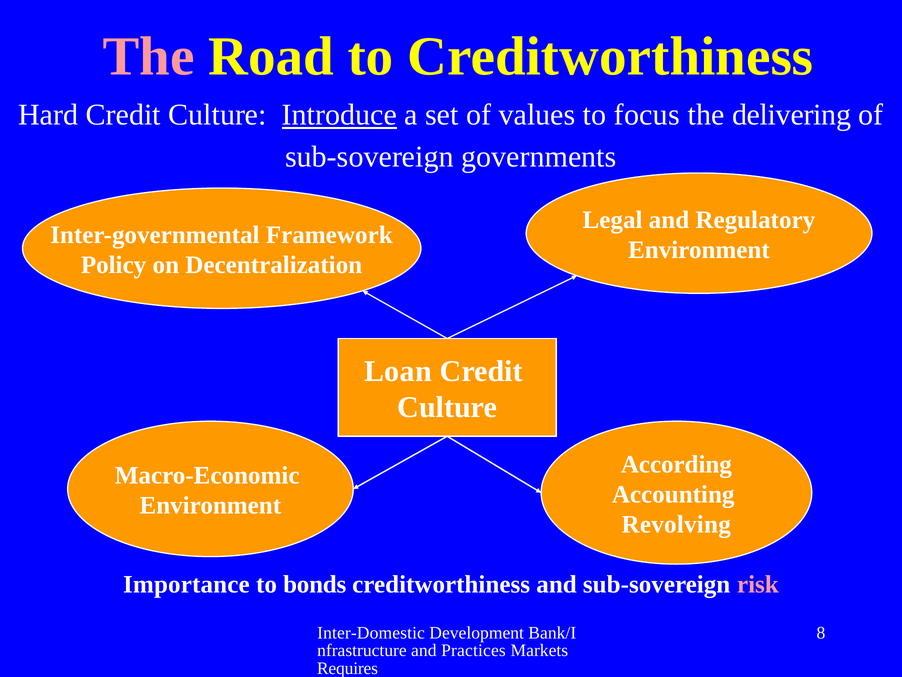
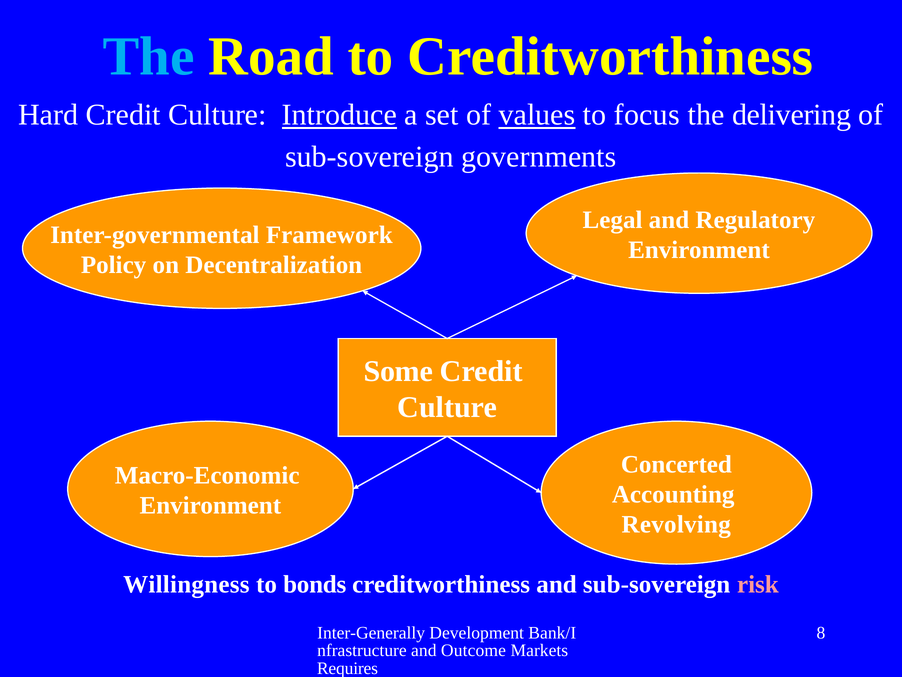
The at (149, 56) colour: pink -> light blue
values underline: none -> present
Loan: Loan -> Some
According: According -> Concerted
Importance: Importance -> Willingness
Inter-Domestic: Inter-Domestic -> Inter-Generally
Practices: Practices -> Outcome
